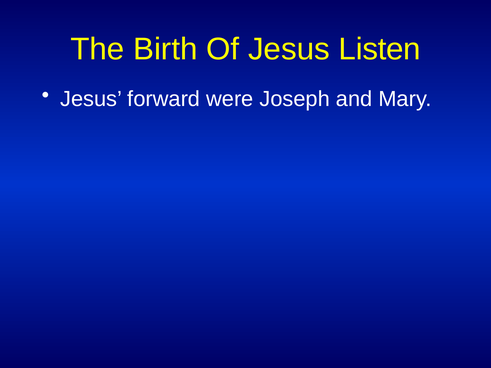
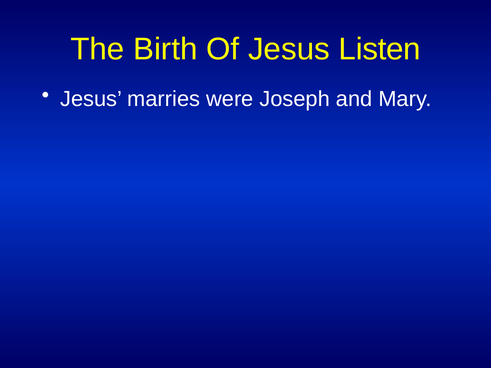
forward: forward -> marries
